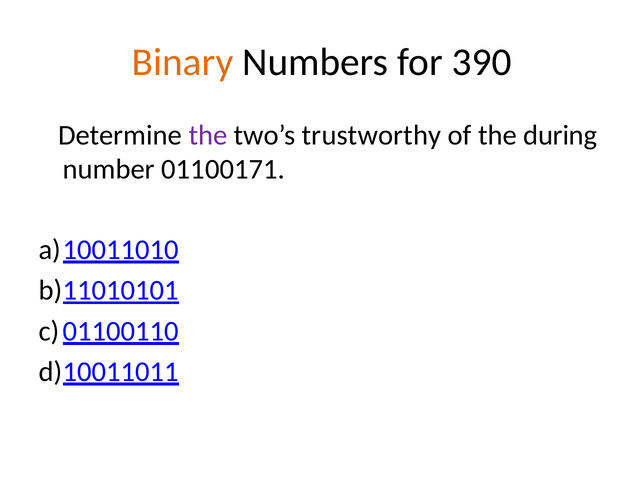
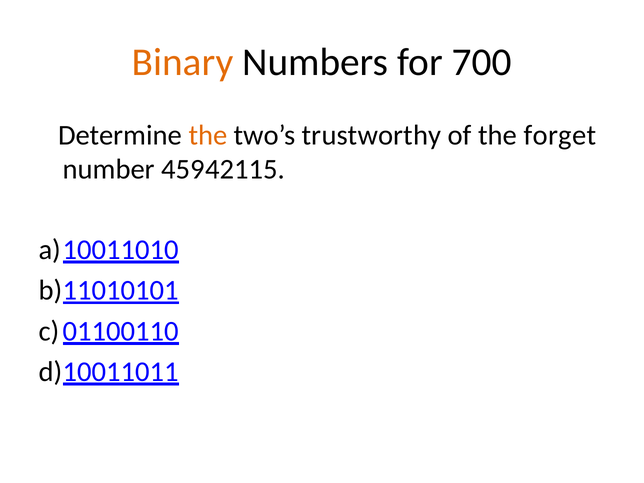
390: 390 -> 700
the at (208, 135) colour: purple -> orange
during: during -> forget
01100171: 01100171 -> 45942115
